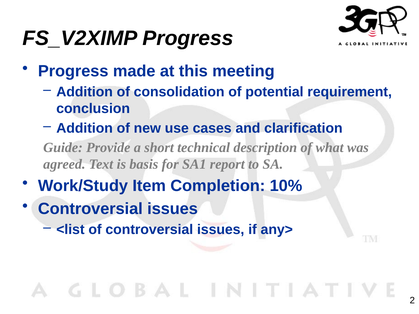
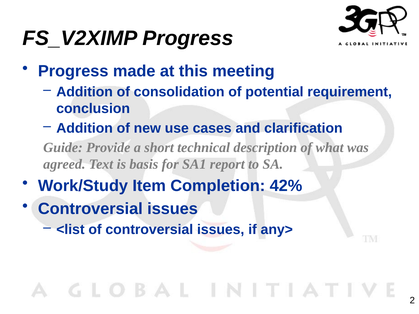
10%: 10% -> 42%
